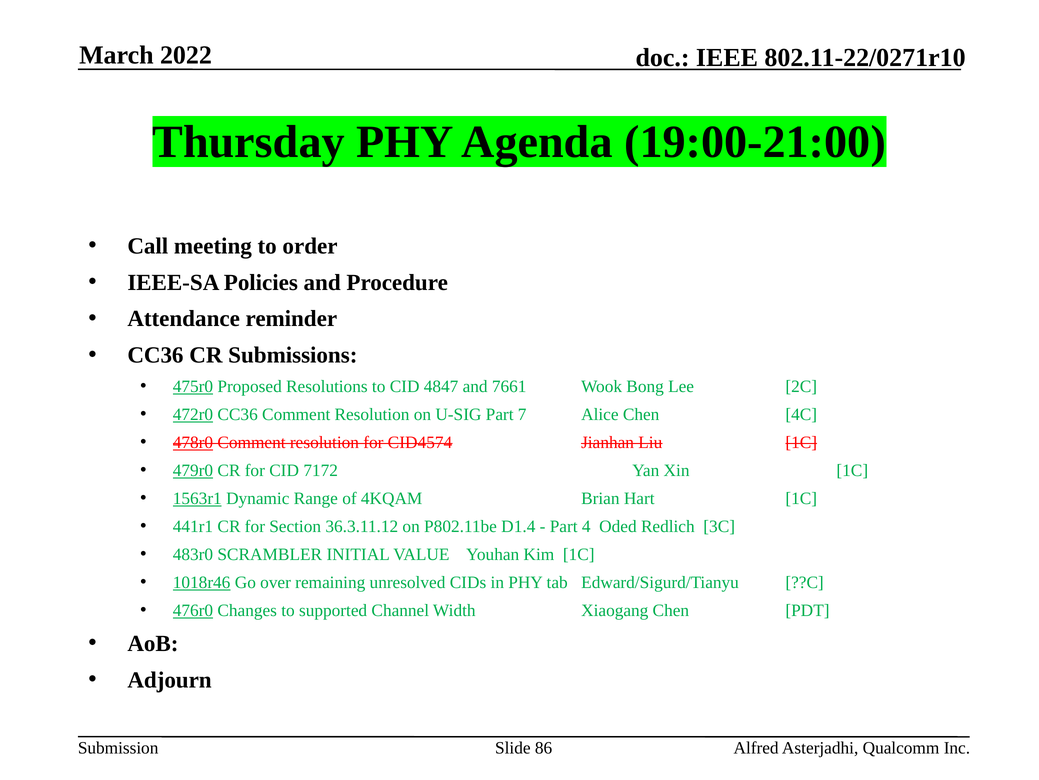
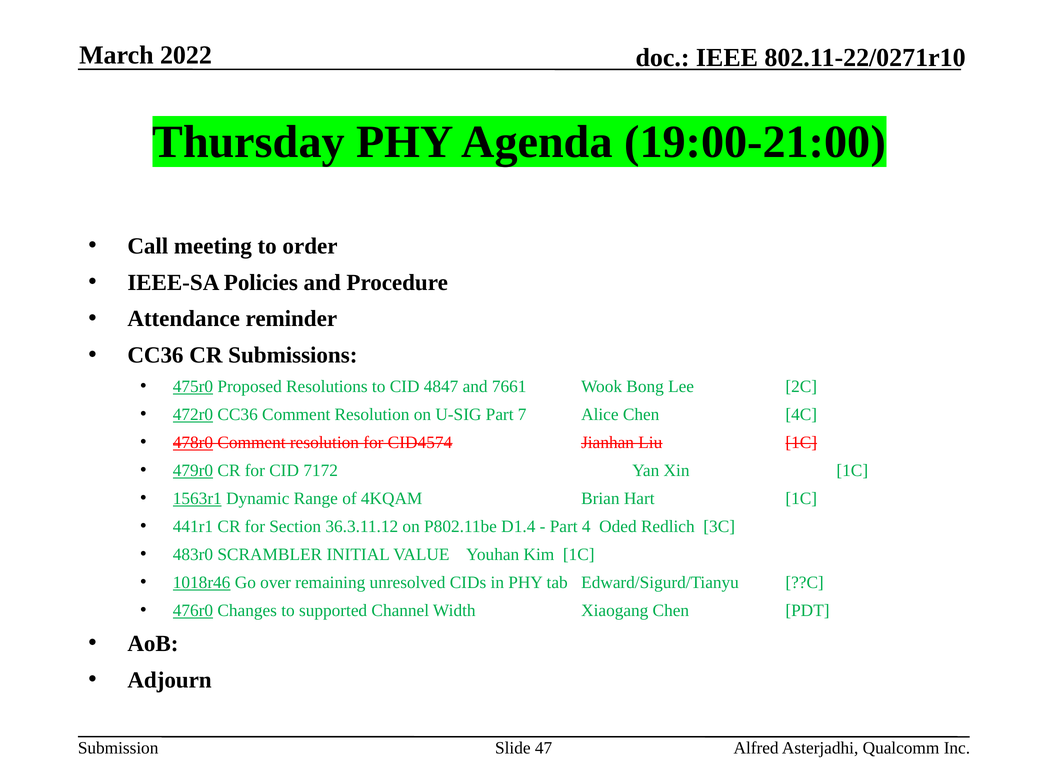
86: 86 -> 47
